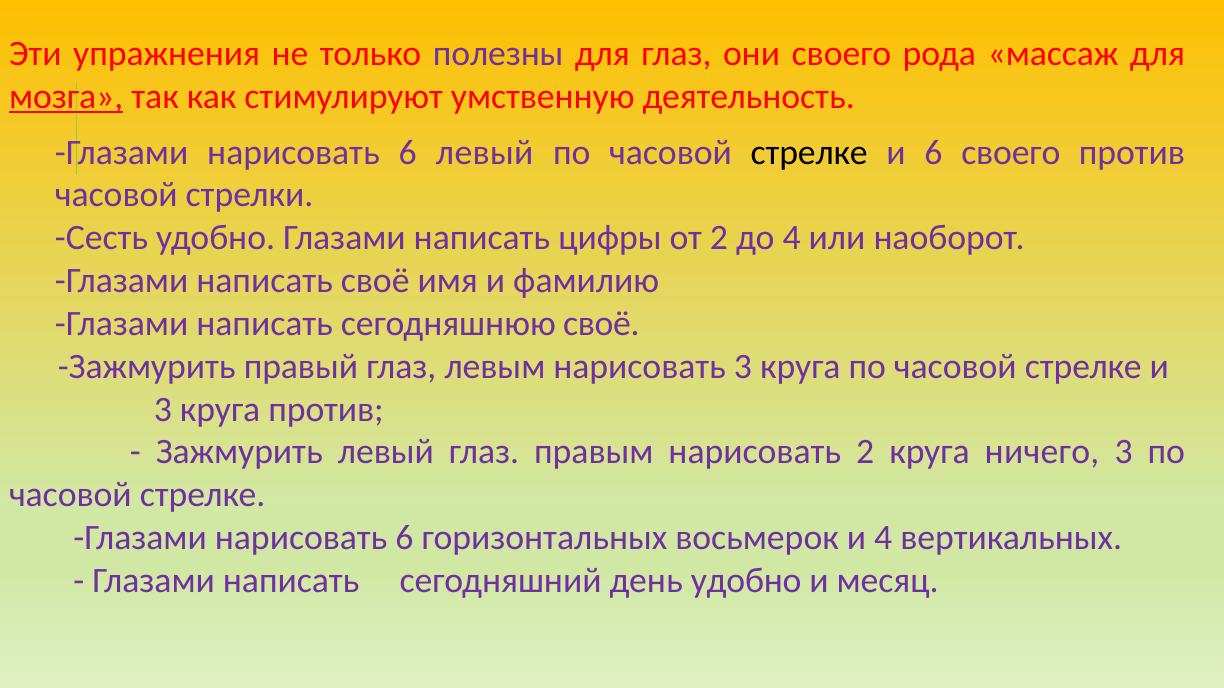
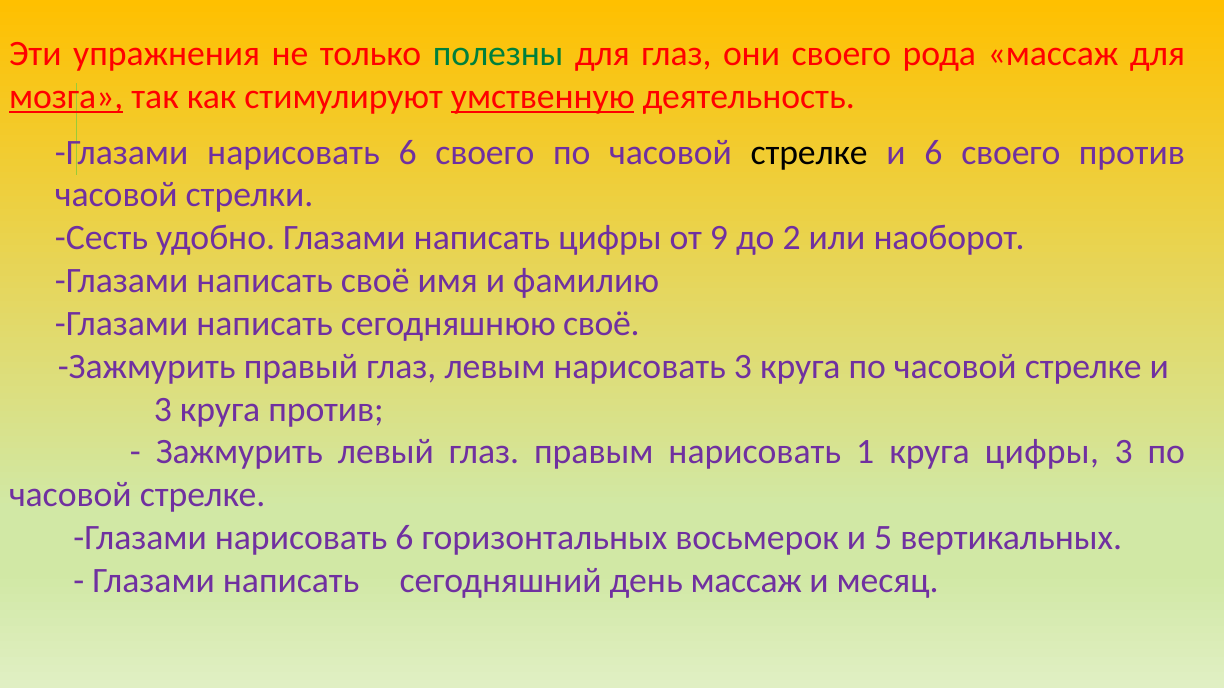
полезны colour: purple -> green
умственную underline: none -> present
нарисовать 6 левый: левый -> своего
от 2: 2 -> 9
до 4: 4 -> 2
нарисовать 2: 2 -> 1
круга ничего: ничего -> цифры
и 4: 4 -> 5
день удобно: удобно -> массаж
